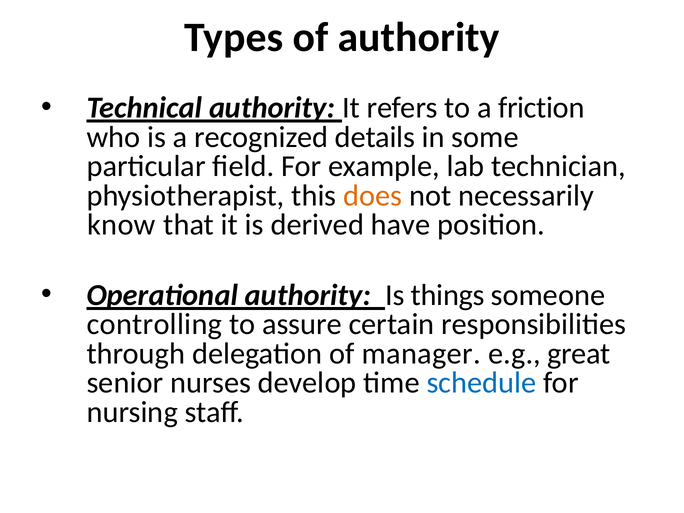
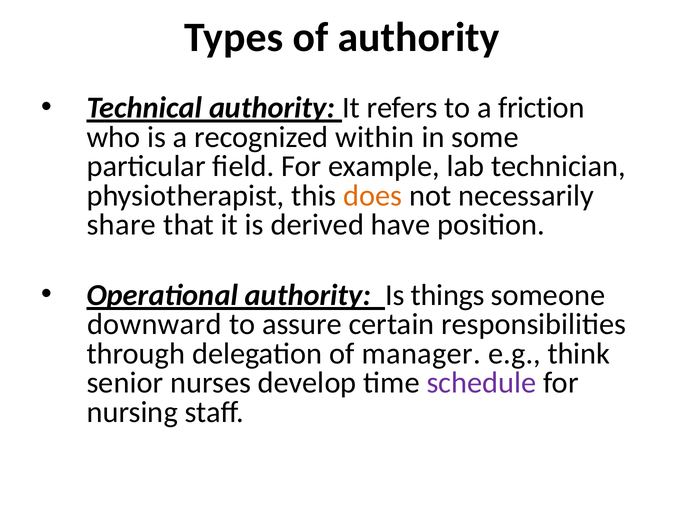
details: details -> within
know: know -> share
controlling: controlling -> downward
great: great -> think
schedule colour: blue -> purple
